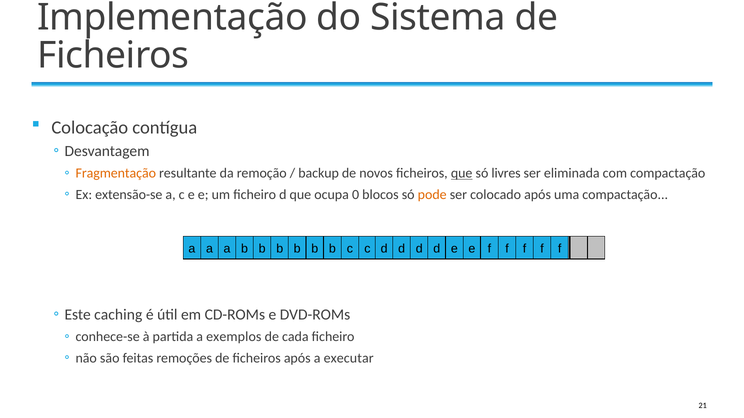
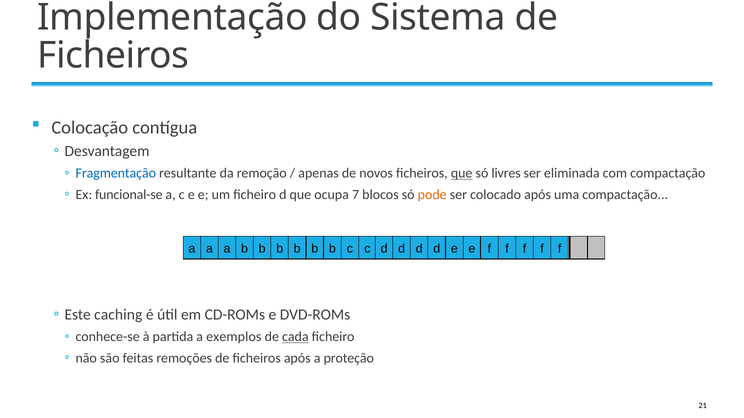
Fragmentação colour: orange -> blue
backup: backup -> apenas
extensão-se: extensão-se -> funcional-se
0: 0 -> 7
cada underline: none -> present
executar: executar -> proteção
